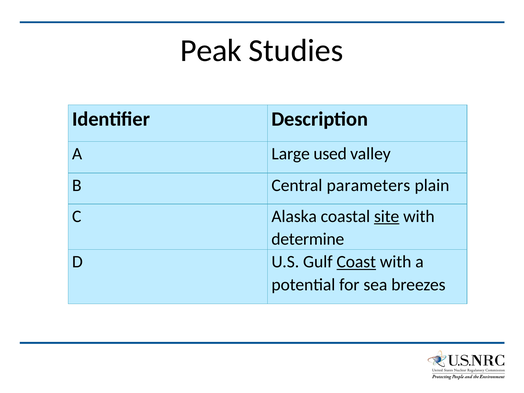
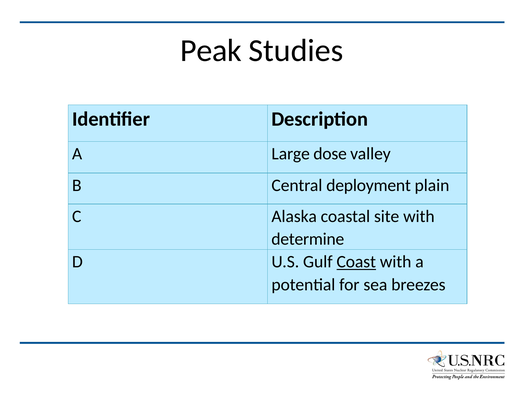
used: used -> dose
parameters: parameters -> deployment
site underline: present -> none
